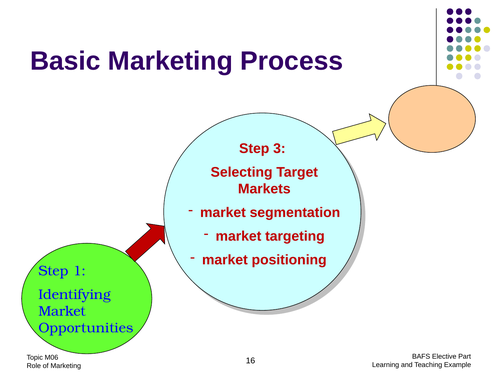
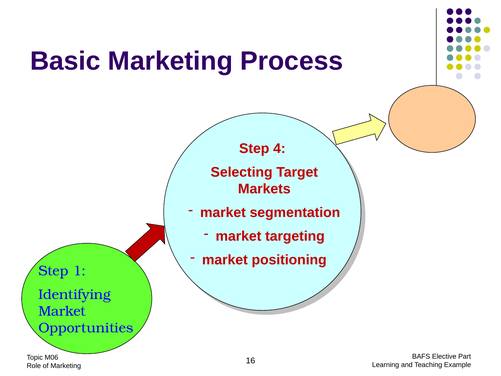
3: 3 -> 4
